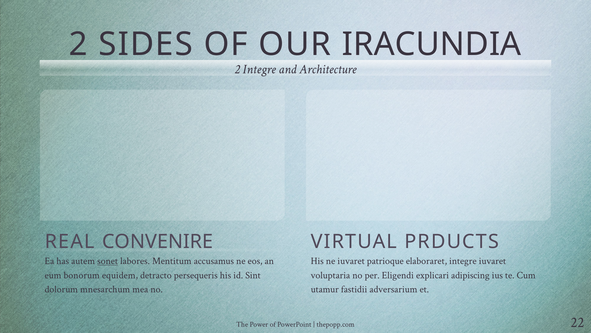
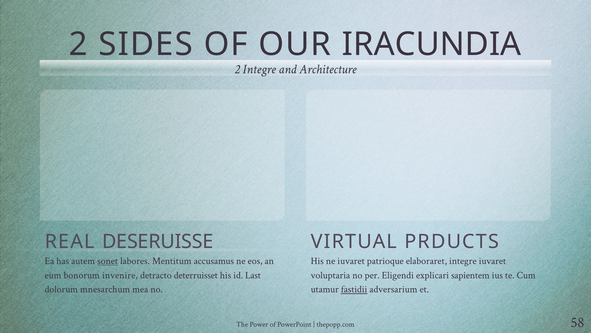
CONVENIRE: CONVENIRE -> DESERUISSE
equidem: equidem -> invenire
persequeris: persequeris -> deterruisset
Sint: Sint -> Last
adipiscing: adipiscing -> sapientem
fastidii underline: none -> present
22: 22 -> 58
